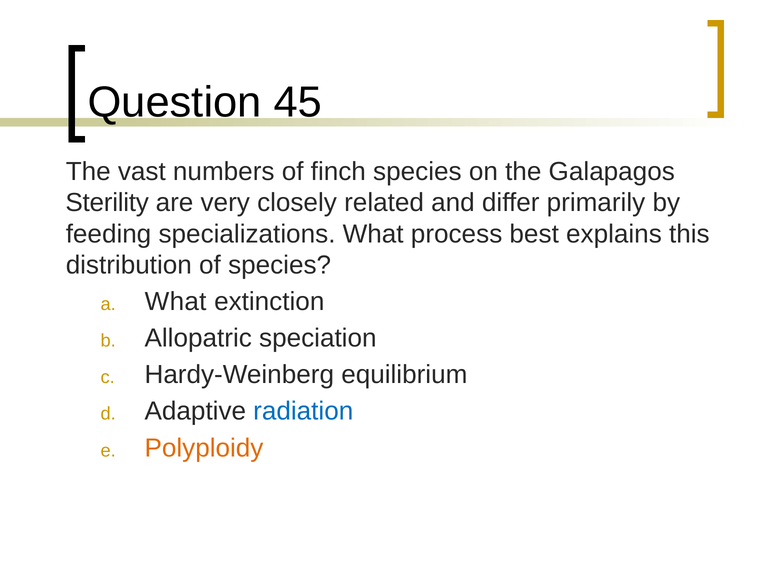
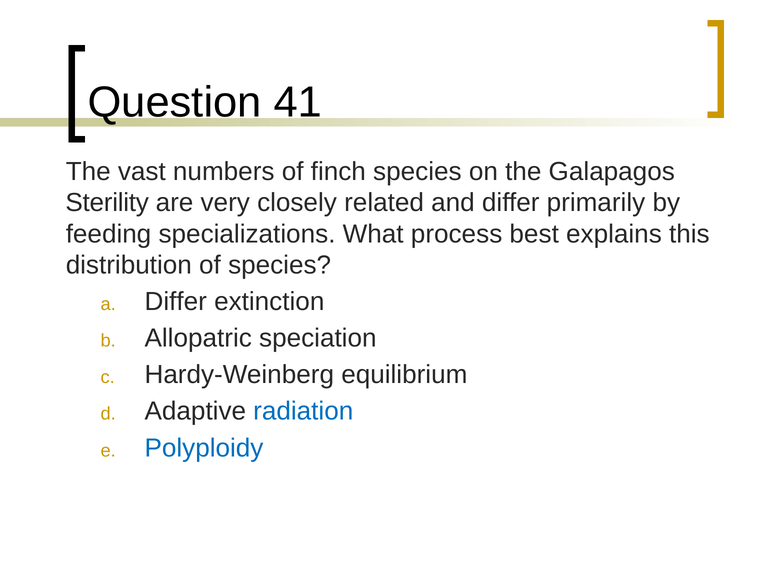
45: 45 -> 41
What at (176, 302): What -> Differ
Polyploidy colour: orange -> blue
